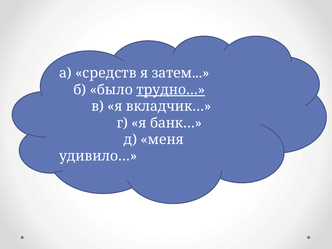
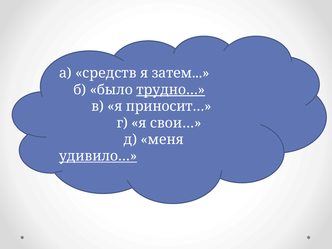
вкладчик…: вкладчик… -> приносит…
банк…: банк… -> свои…
удивило… underline: none -> present
